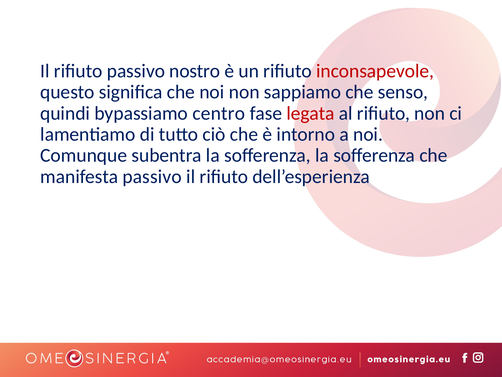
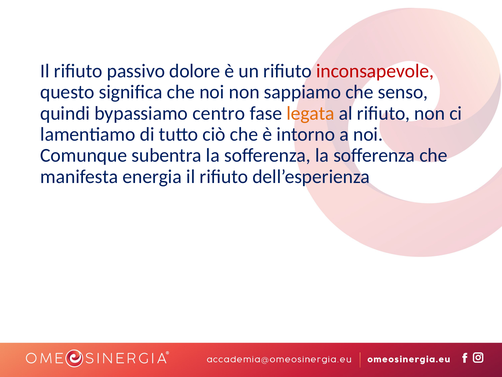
nostro: nostro -> dolore
legata colour: red -> orange
manifesta passivo: passivo -> energia
